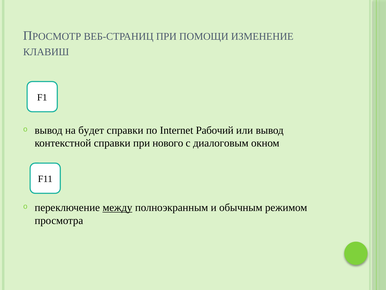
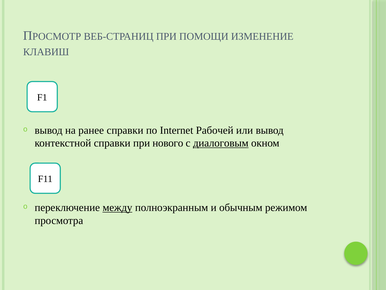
будет: будет -> ранее
Рабочий: Рабочий -> Рабочей
диалоговым underline: none -> present
